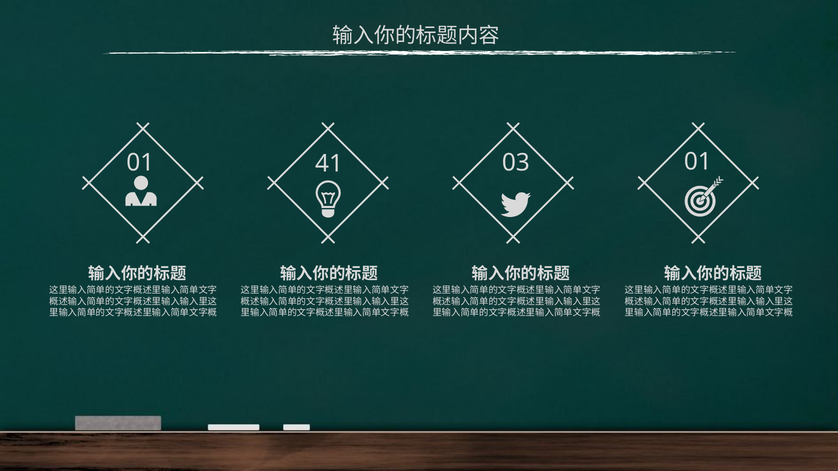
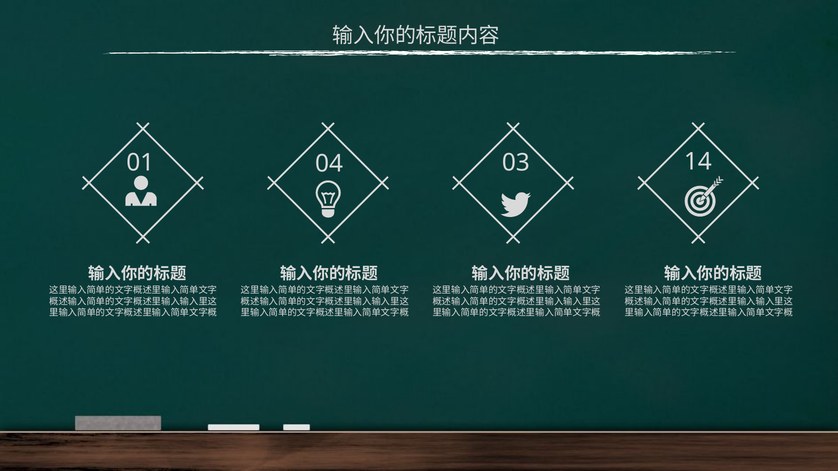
41: 41 -> 04
03 01: 01 -> 14
